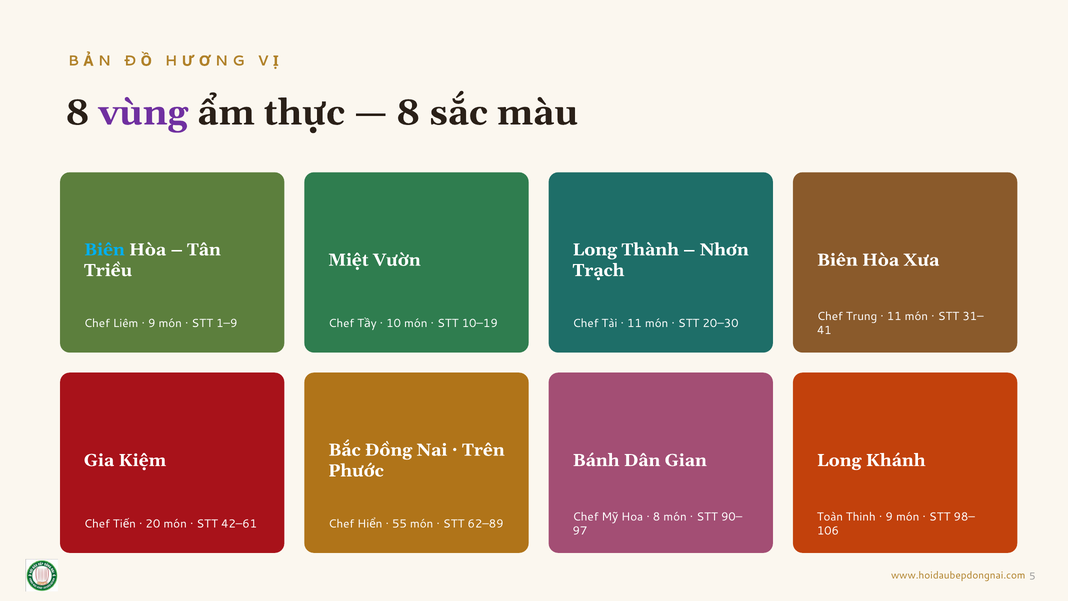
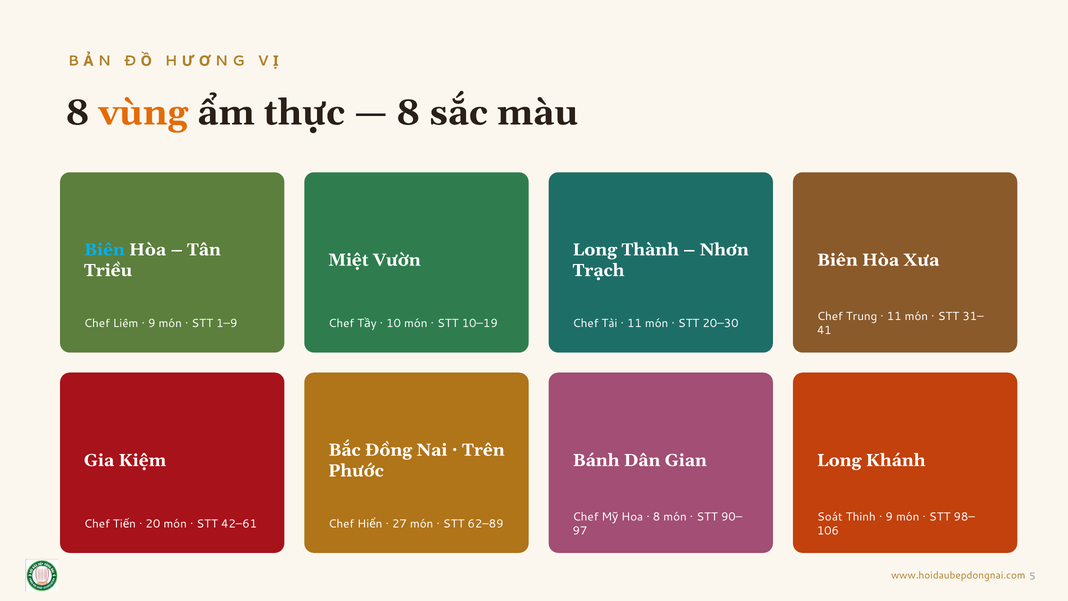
vùng colour: purple -> orange
Toàn: Toàn -> Soát
55: 55 -> 27
